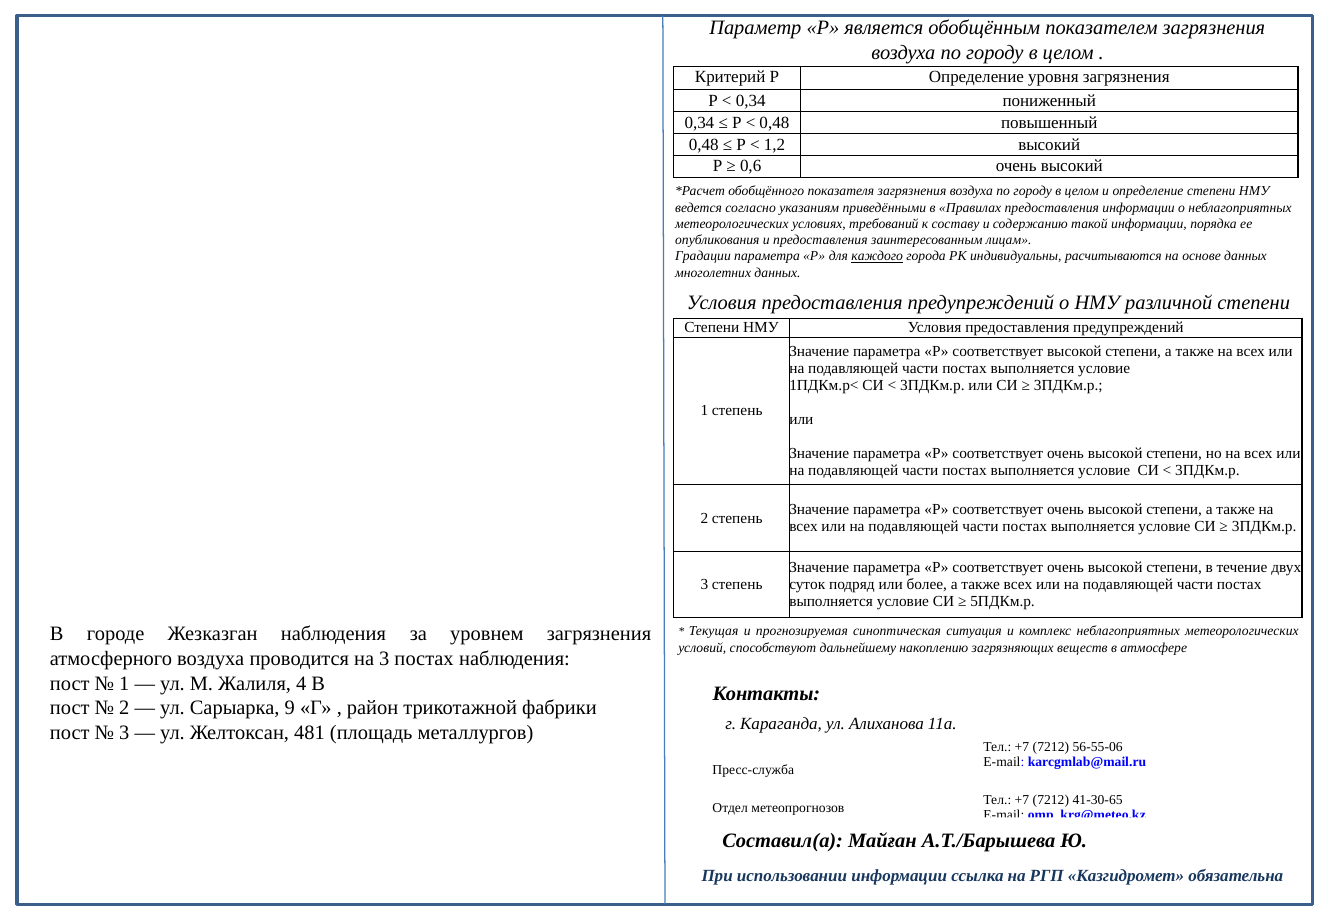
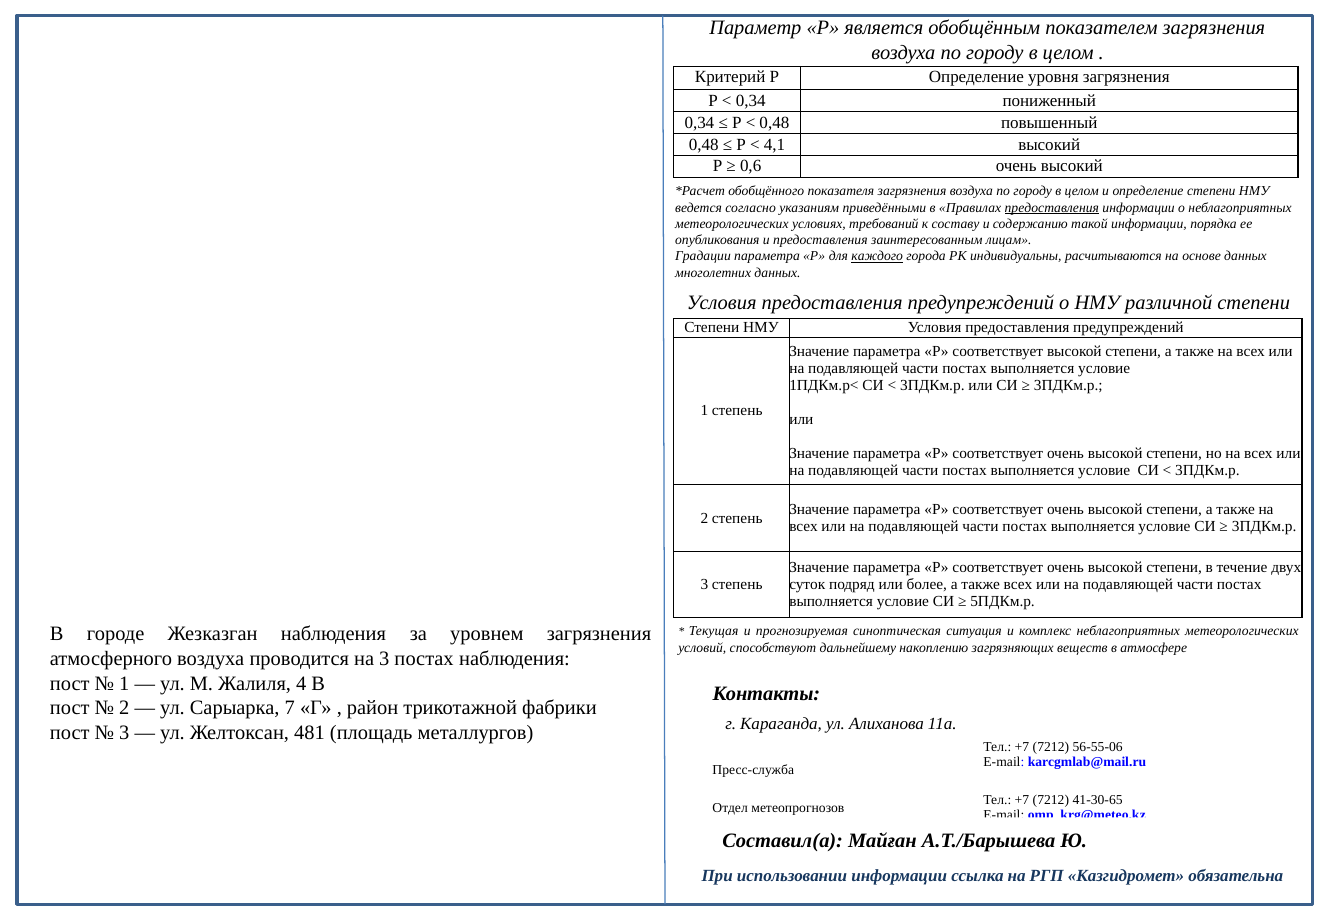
1,2: 1,2 -> 4,1
предоставления at (1052, 208) underline: none -> present
9: 9 -> 7
